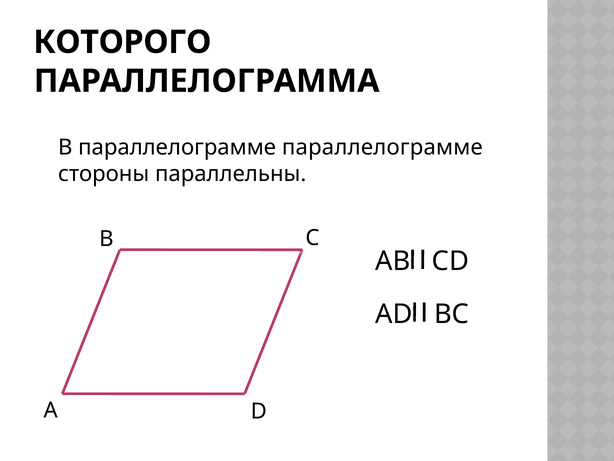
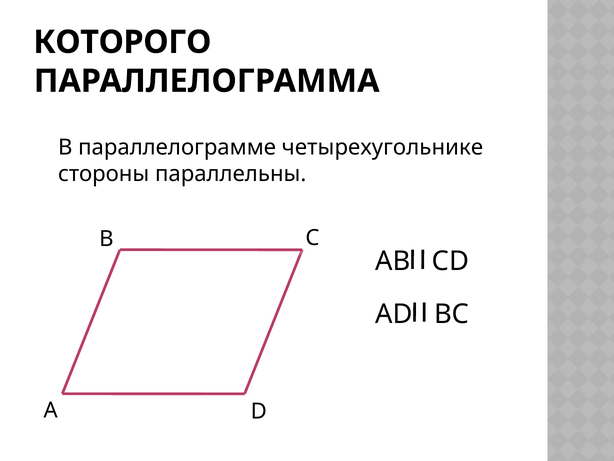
параллелограмме параллелограмме: параллелограмме -> четырехугольнике
